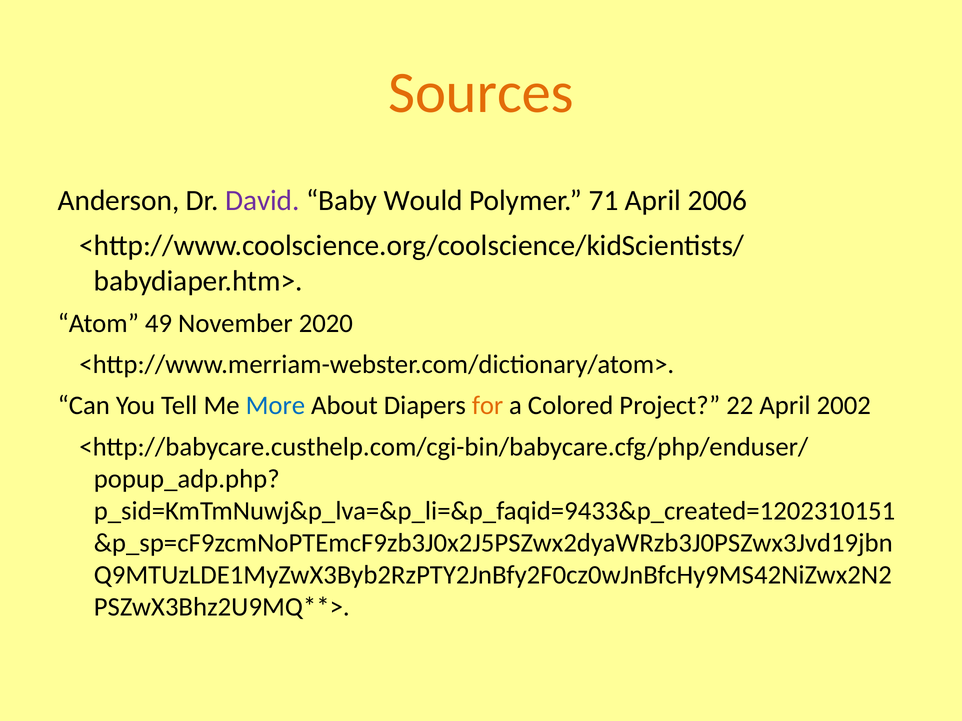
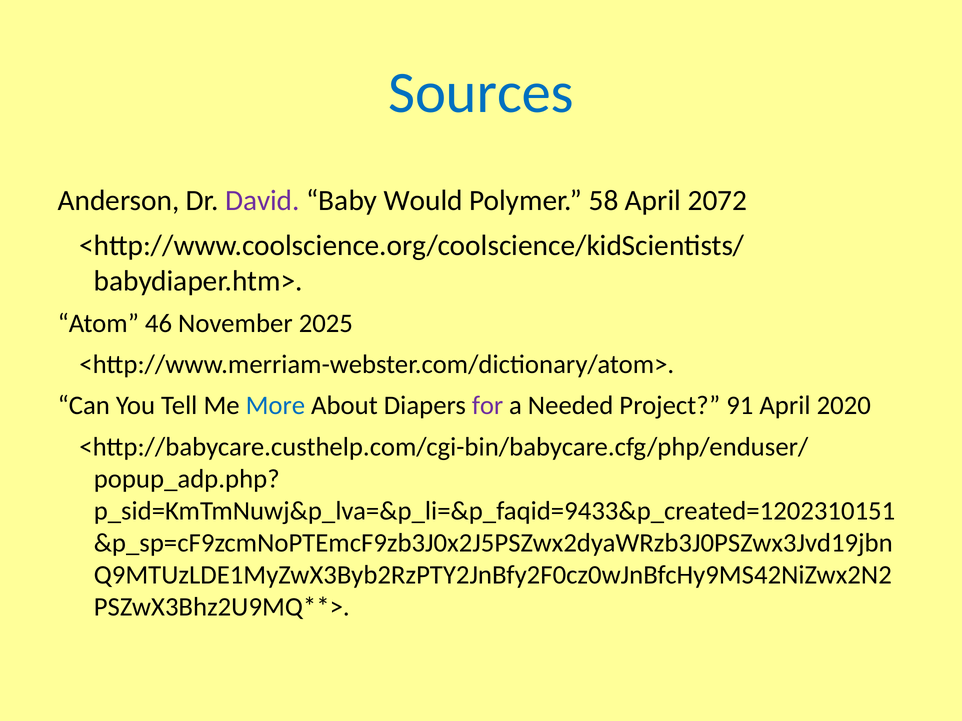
Sources colour: orange -> blue
71: 71 -> 58
2006: 2006 -> 2072
49: 49 -> 46
2020: 2020 -> 2025
for colour: orange -> purple
Colored: Colored -> Needed
22: 22 -> 91
2002: 2002 -> 2020
